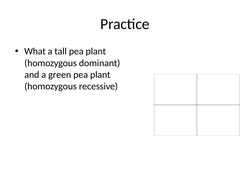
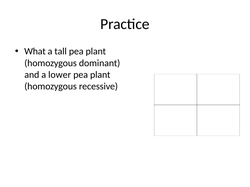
green: green -> lower
